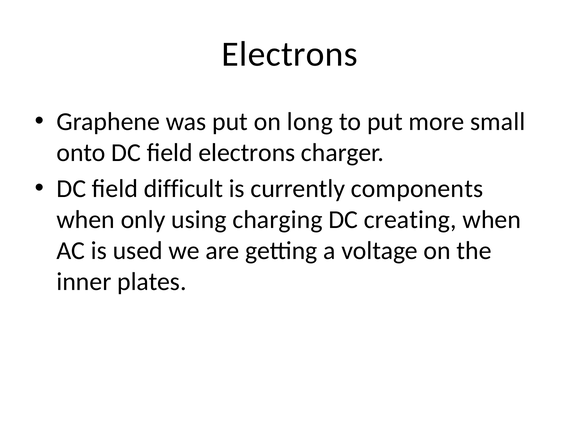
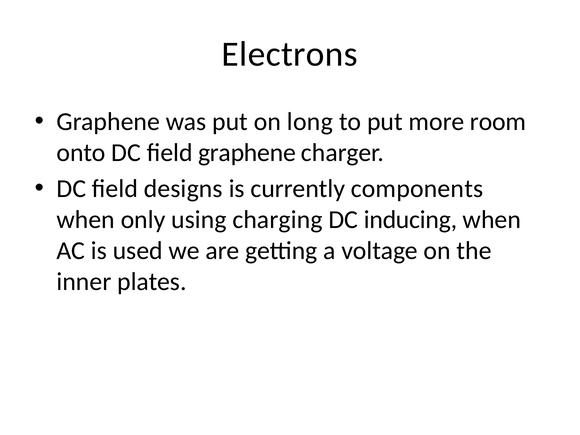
small: small -> room
field electrons: electrons -> graphene
difficult: difficult -> designs
creating: creating -> inducing
